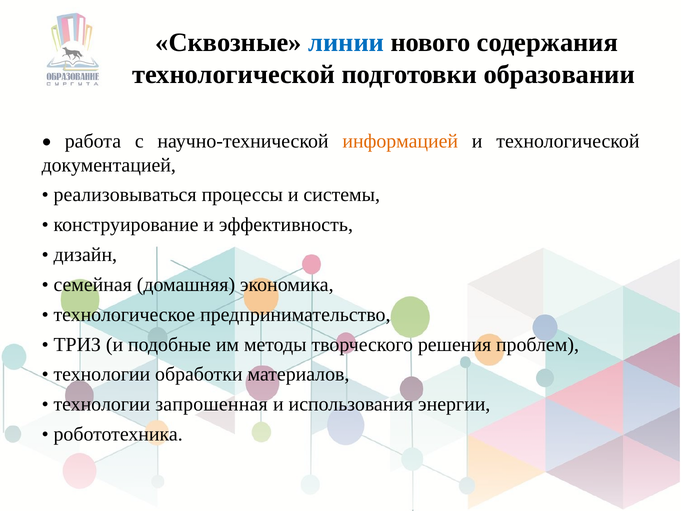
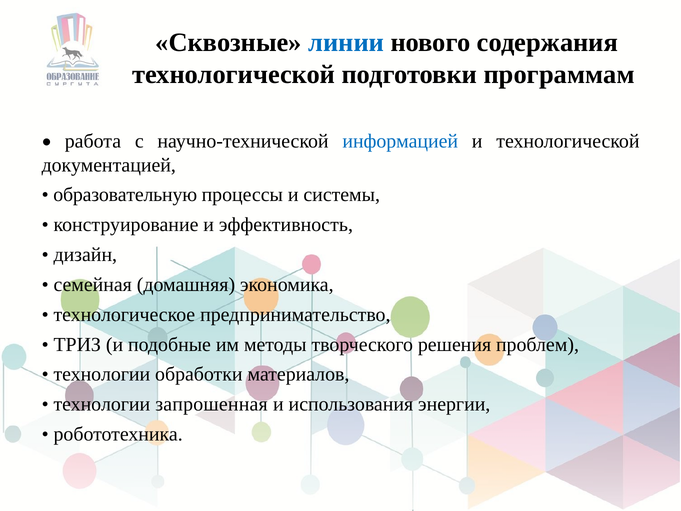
образовании: образовании -> программам
информацией colour: orange -> blue
реализовываться: реализовываться -> образовательную
